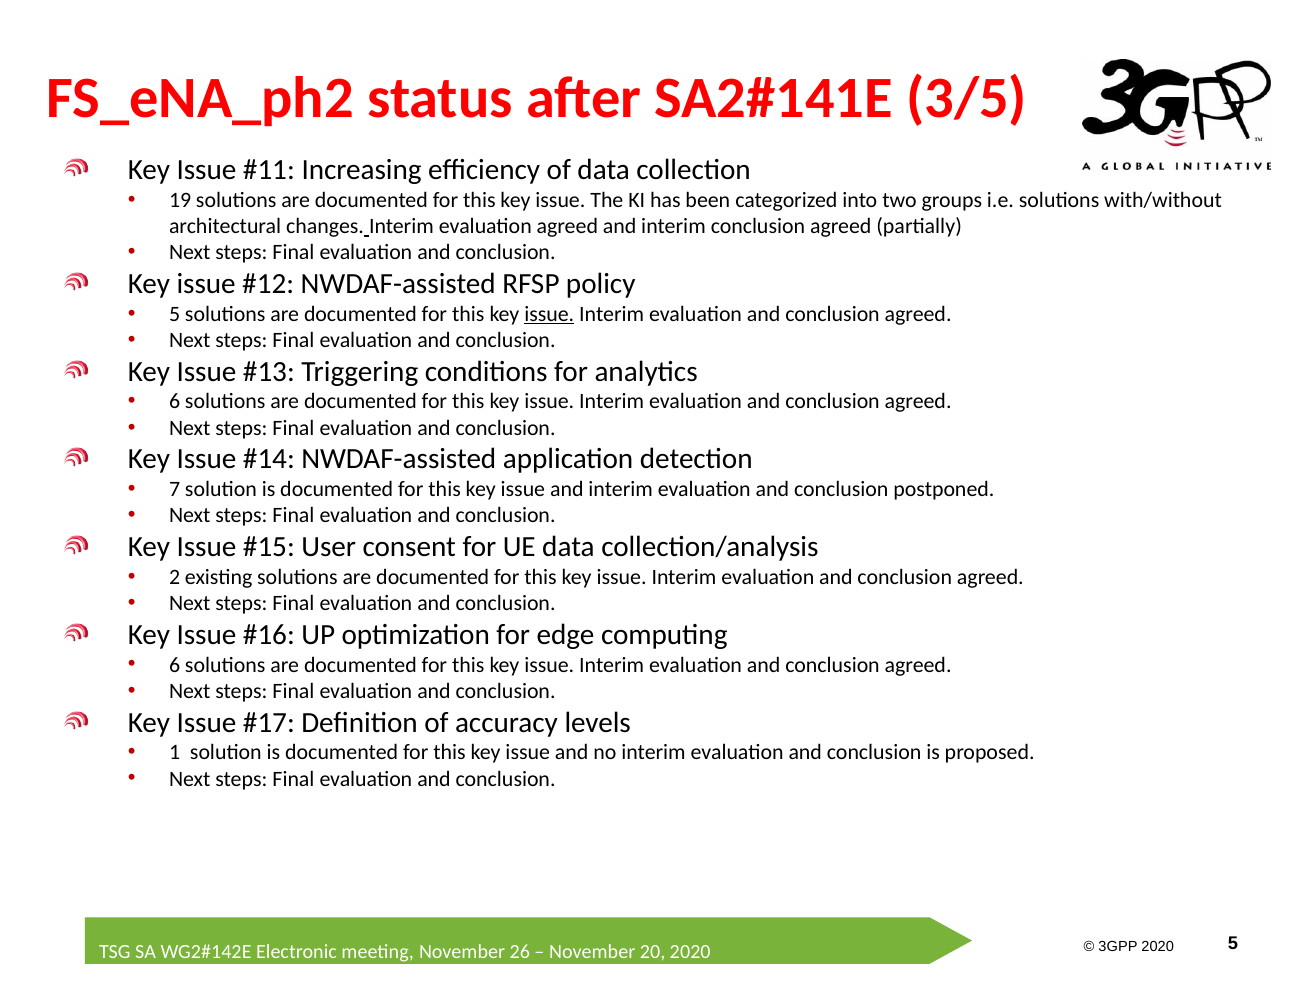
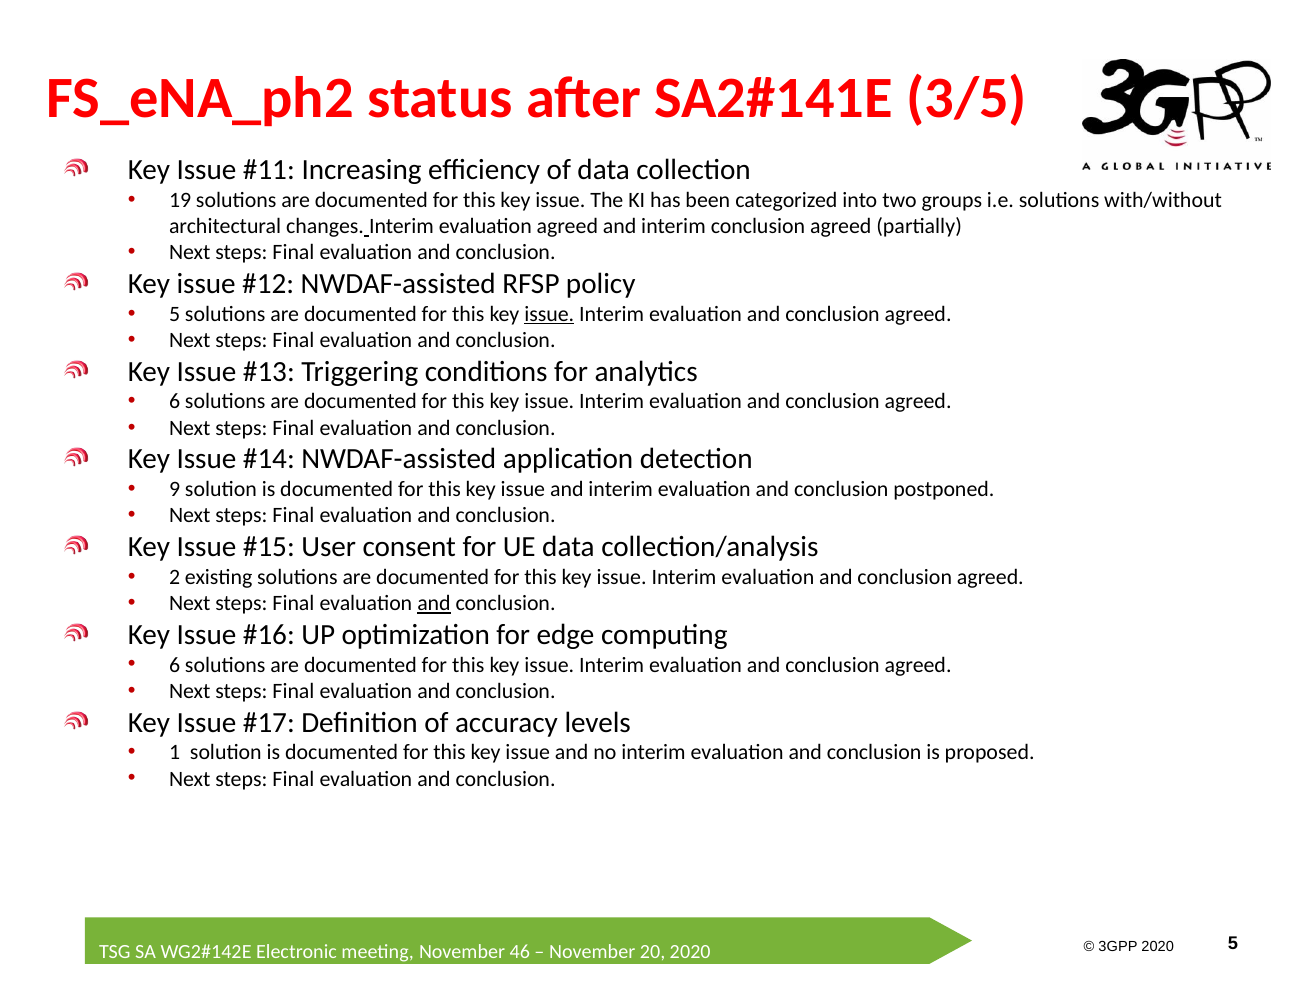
7: 7 -> 9
and at (434, 603) underline: none -> present
26: 26 -> 46
